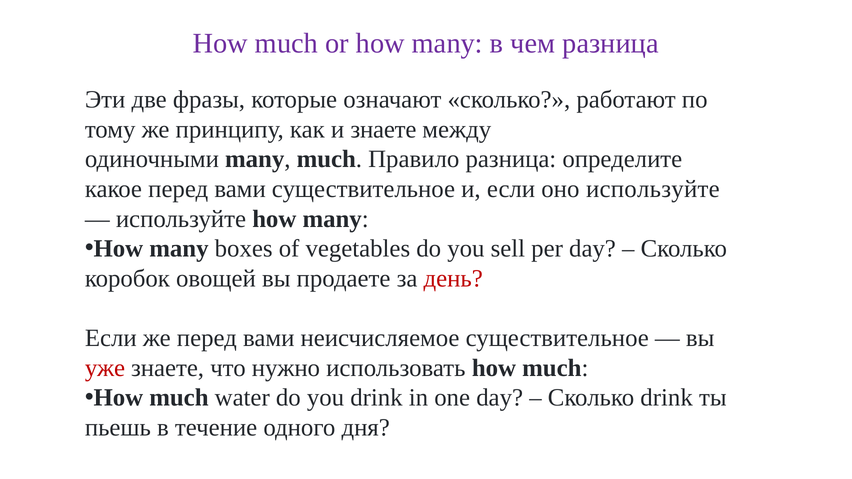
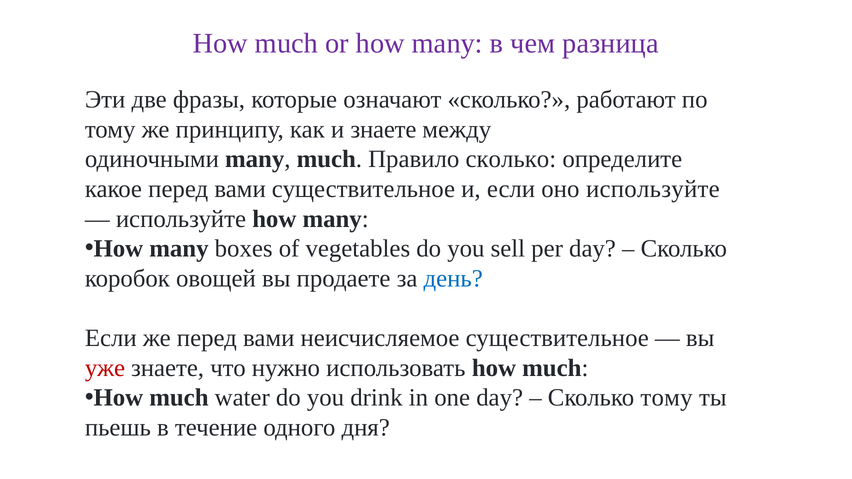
Правило разница: разница -> сколько
день colour: red -> blue
Сколько drink: drink -> тому
